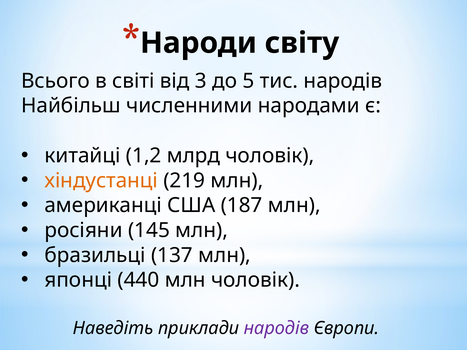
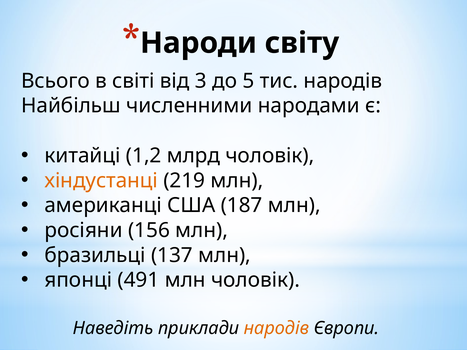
145: 145 -> 156
440: 440 -> 491
народів at (276, 328) colour: purple -> orange
